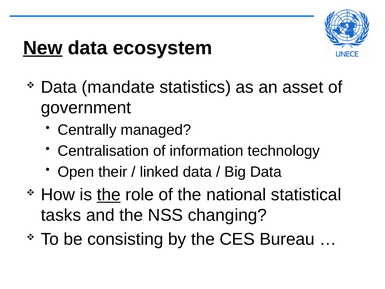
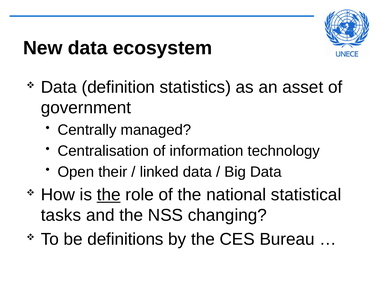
New underline: present -> none
mandate: mandate -> definition
consisting: consisting -> definitions
